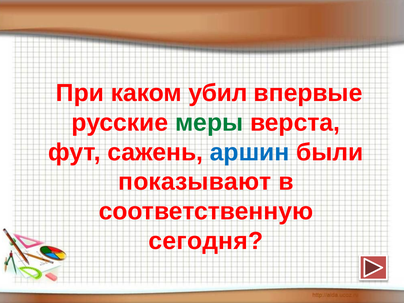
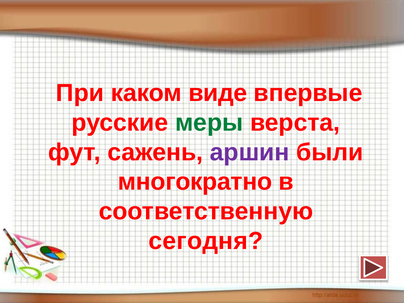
убил: убил -> виде
аршин colour: blue -> purple
показывают: показывают -> многократно
